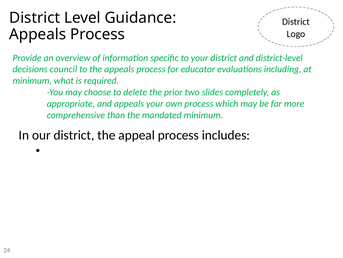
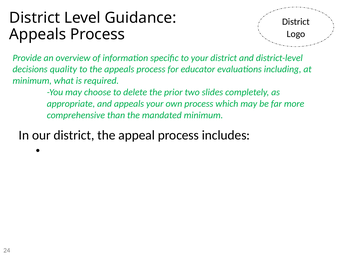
council: council -> quality
